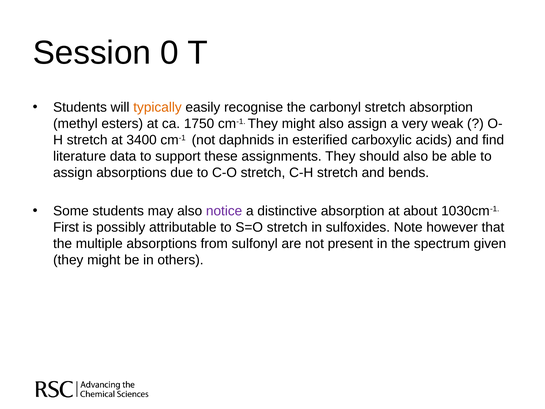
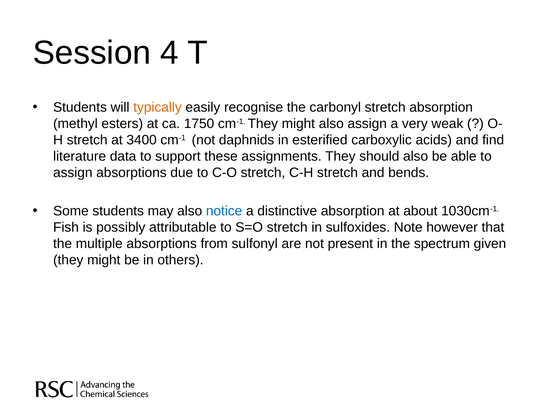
0: 0 -> 4
notice colour: purple -> blue
First: First -> Fish
